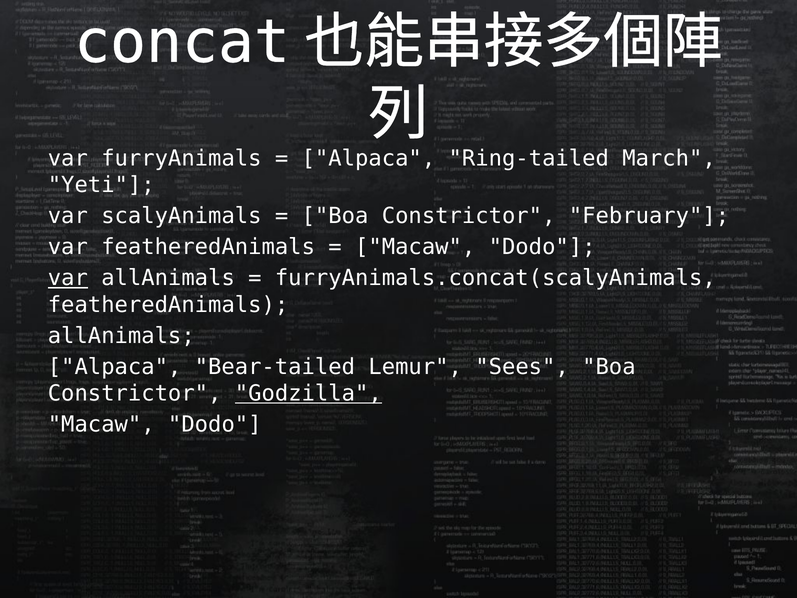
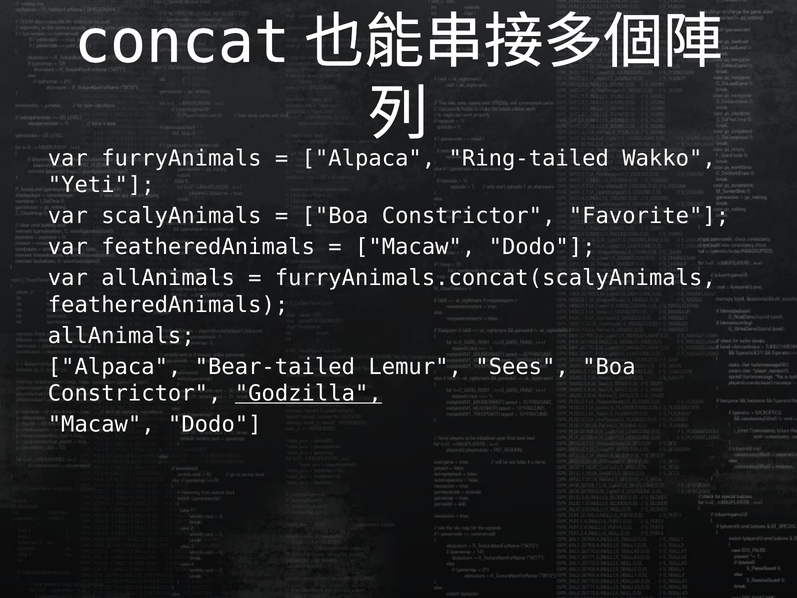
March: March -> Wakko
February: February -> Favorite
var at (68, 278) underline: present -> none
